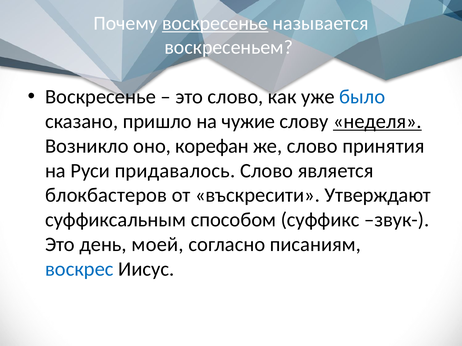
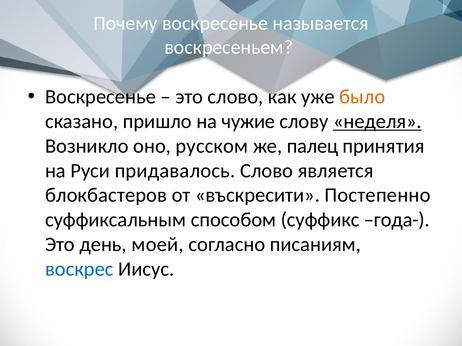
воскресенье at (215, 23) underline: present -> none
было colour: blue -> orange
корефан: корефан -> русском
же слово: слово -> палец
Утверждают: Утверждают -> Постепенно
звук-: звук- -> года-
